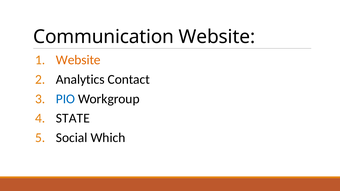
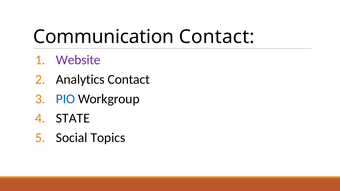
Communication Website: Website -> Contact
Website at (78, 60) colour: orange -> purple
Which: Which -> Topics
